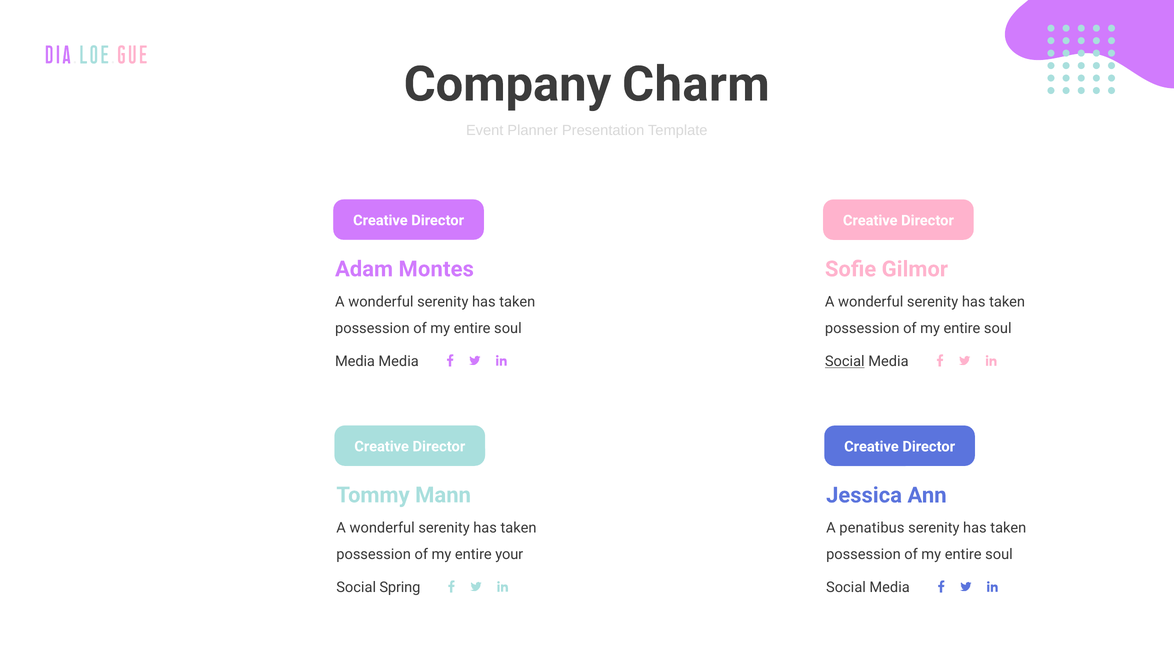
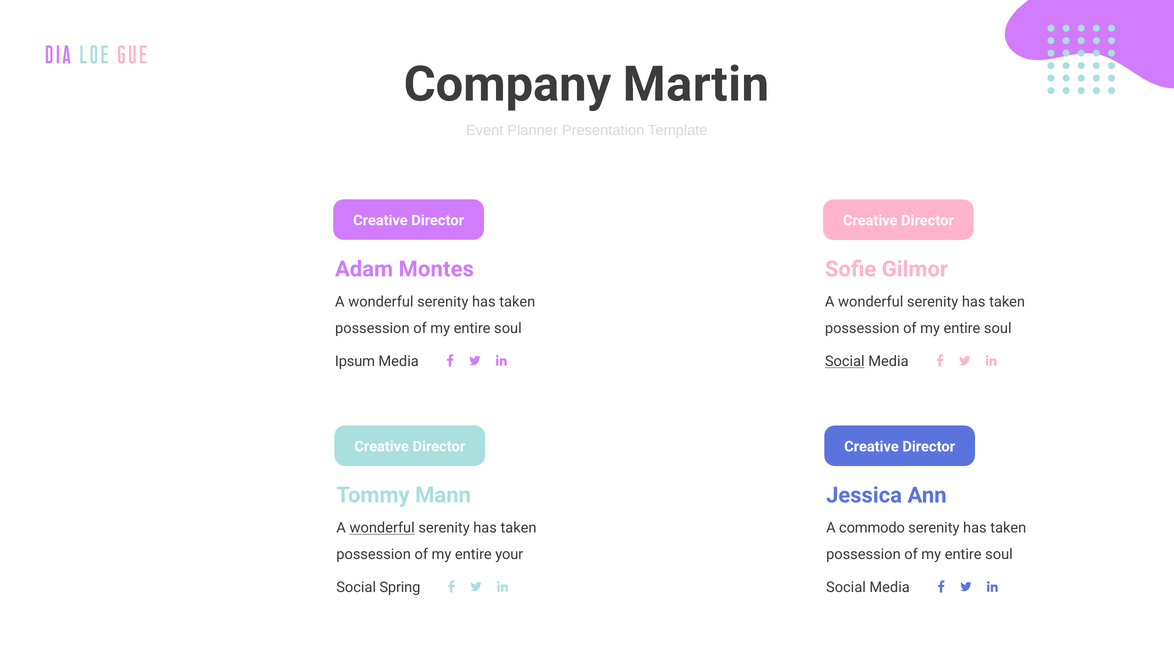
Charm: Charm -> Martin
Media at (355, 362): Media -> Ipsum
wonderful at (382, 528) underline: none -> present
penatibus: penatibus -> commodo
